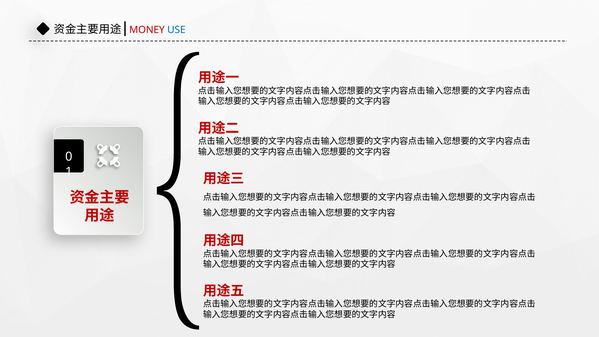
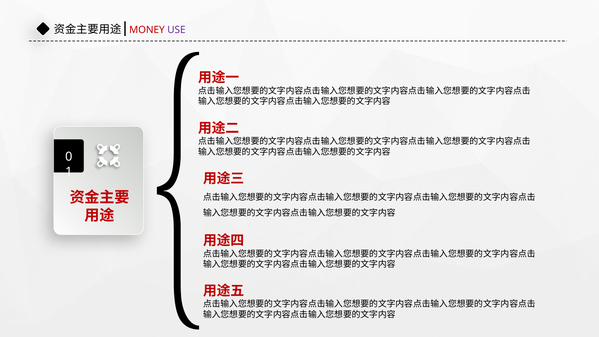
USE colour: blue -> purple
